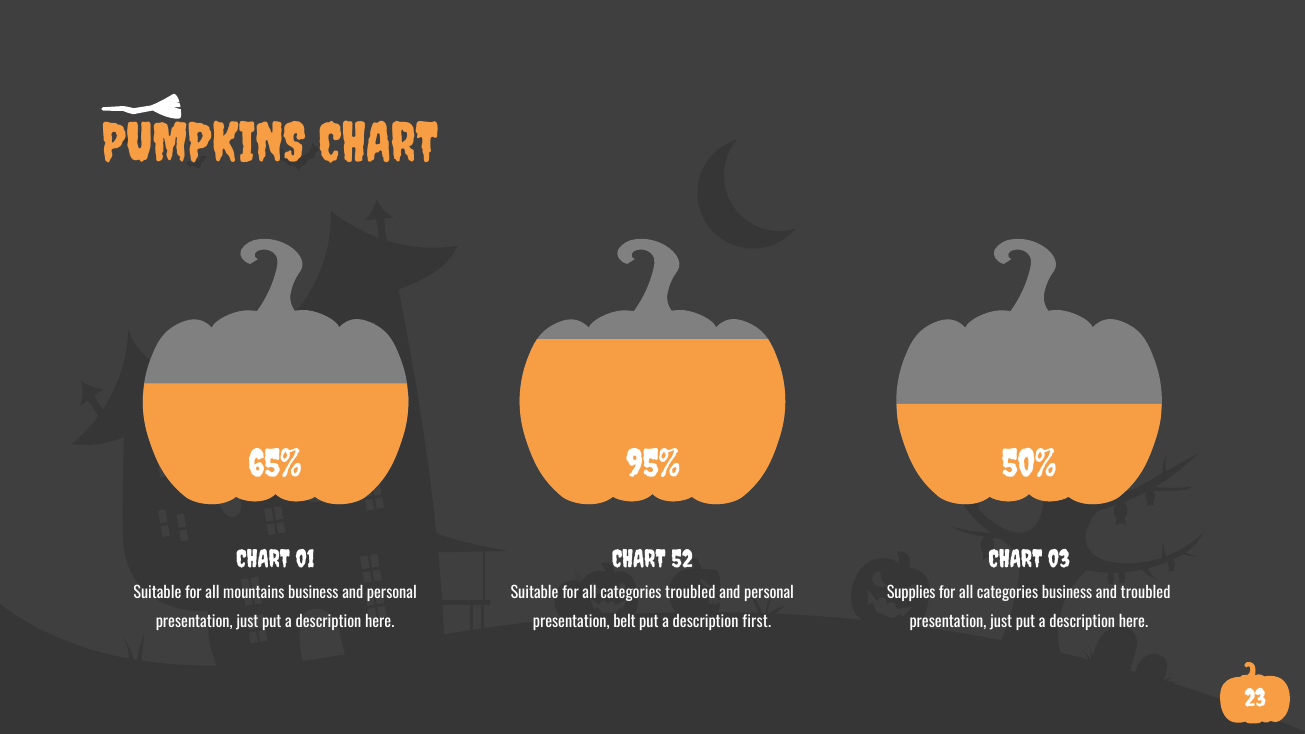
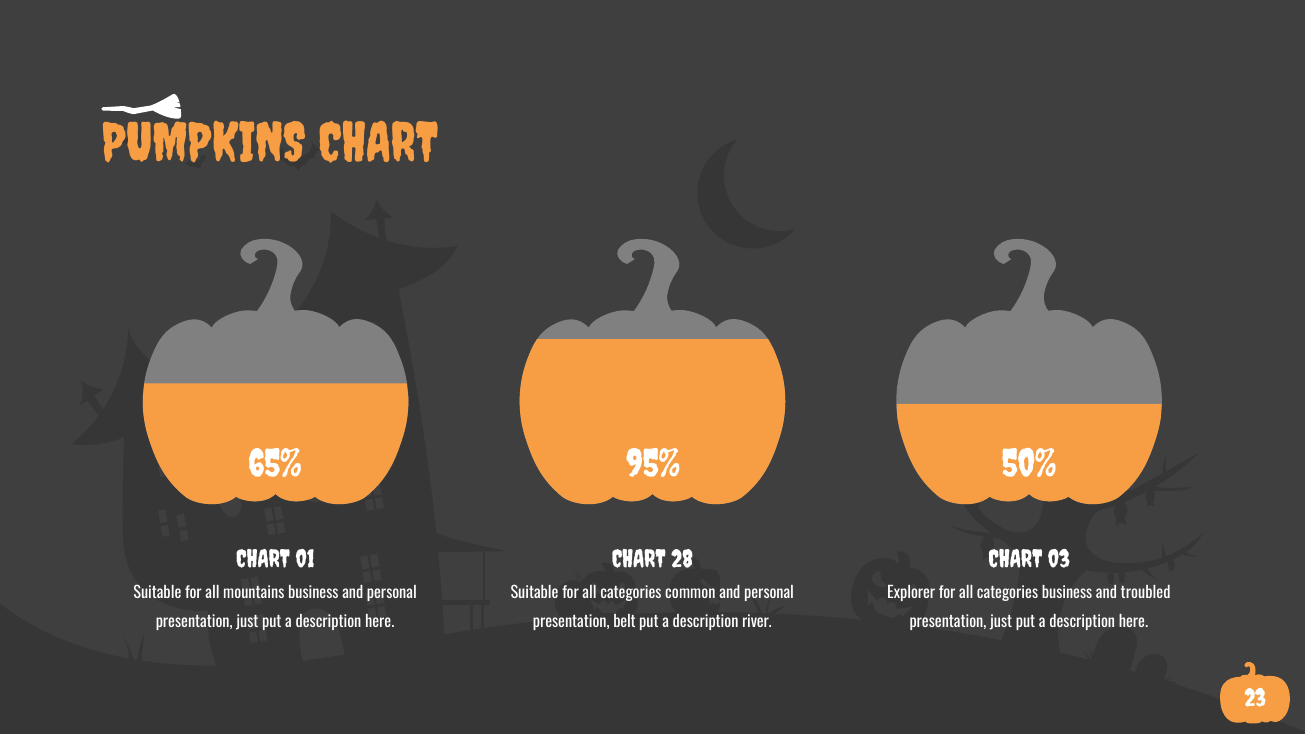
52: 52 -> 28
categories troubled: troubled -> common
Supplies: Supplies -> Explorer
first: first -> river
